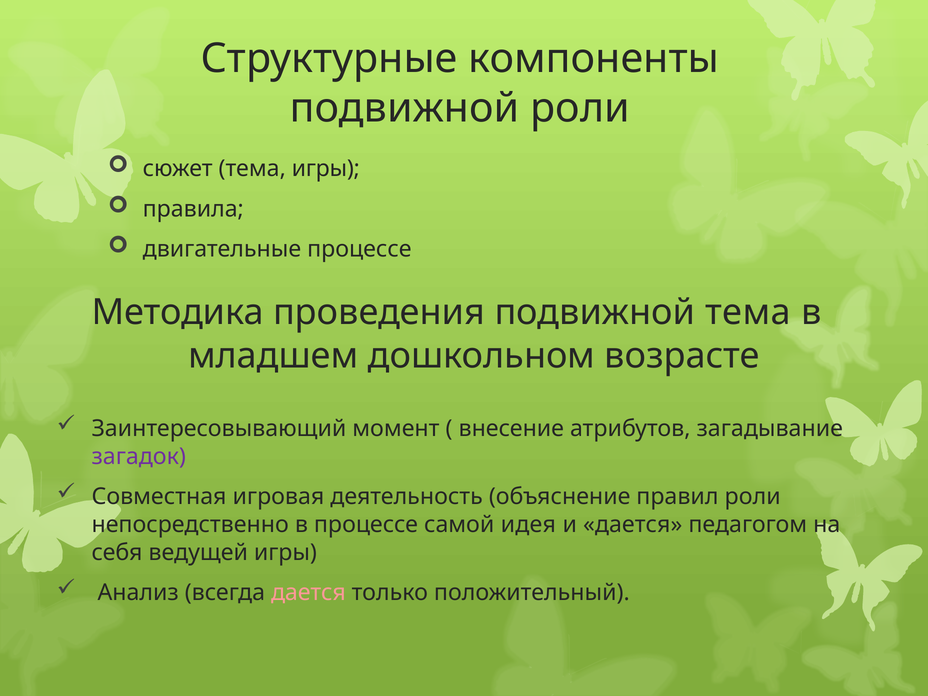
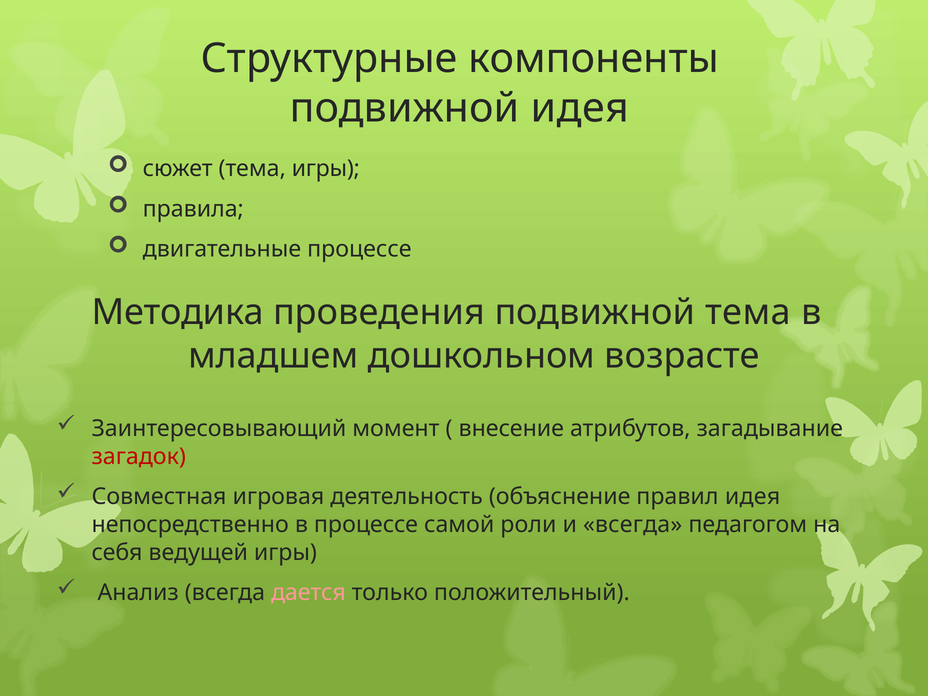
подвижной роли: роли -> идея
загадок colour: purple -> red
правил роли: роли -> идея
идея: идея -> роли
и дается: дается -> всегда
